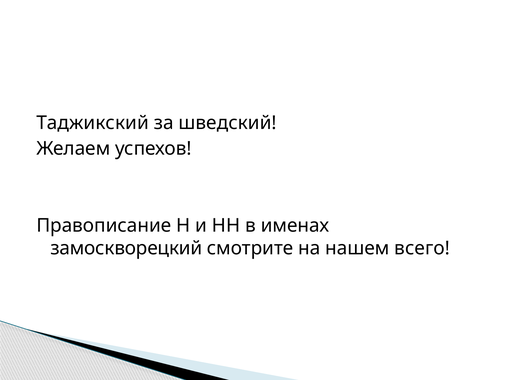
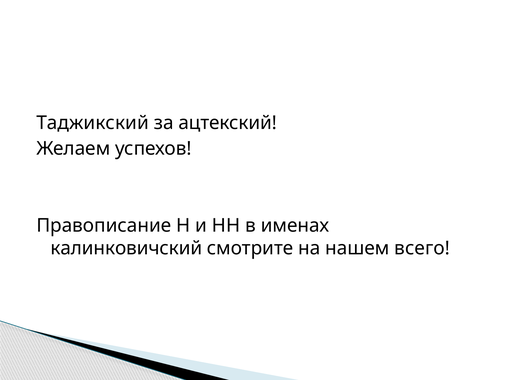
шведский: шведский -> ацтекский
замоскворецкий: замоскворецкий -> калинковичский
